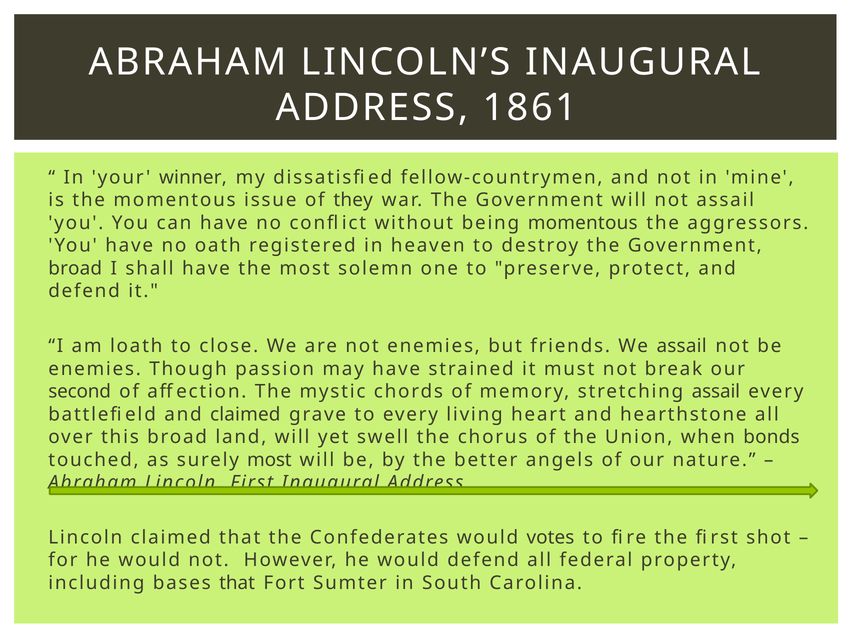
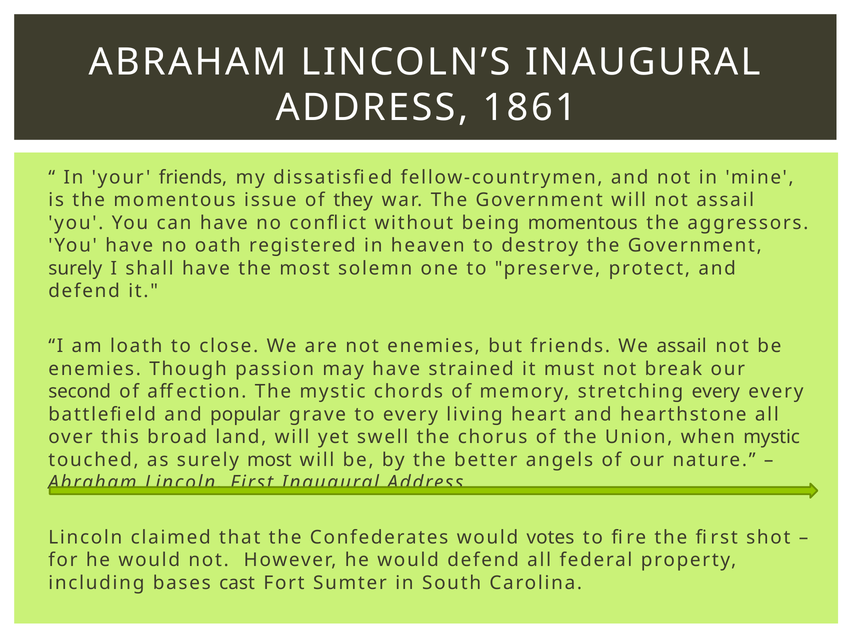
your winner: winner -> friends
broad at (75, 268): broad -> surely
stretching assail: assail -> every
and claimed: claimed -> popular
when bonds: bonds -> mystic
bases that: that -> cast
